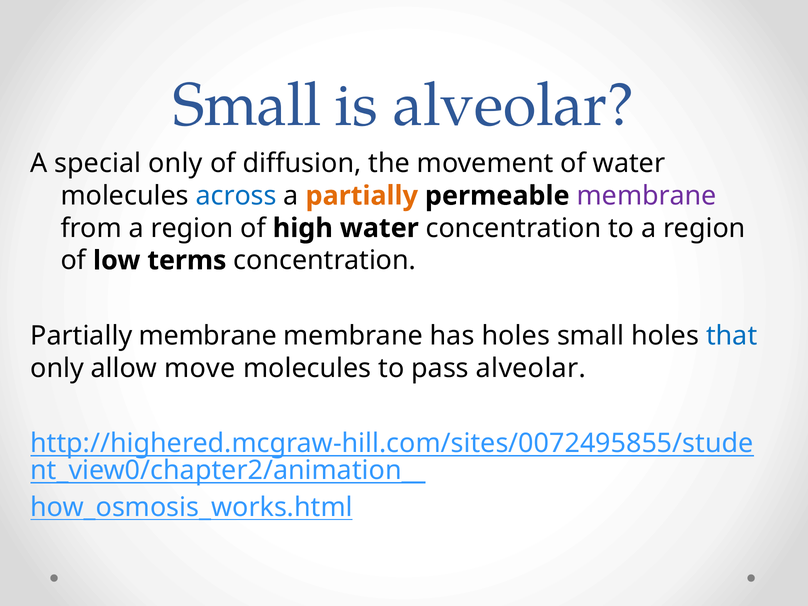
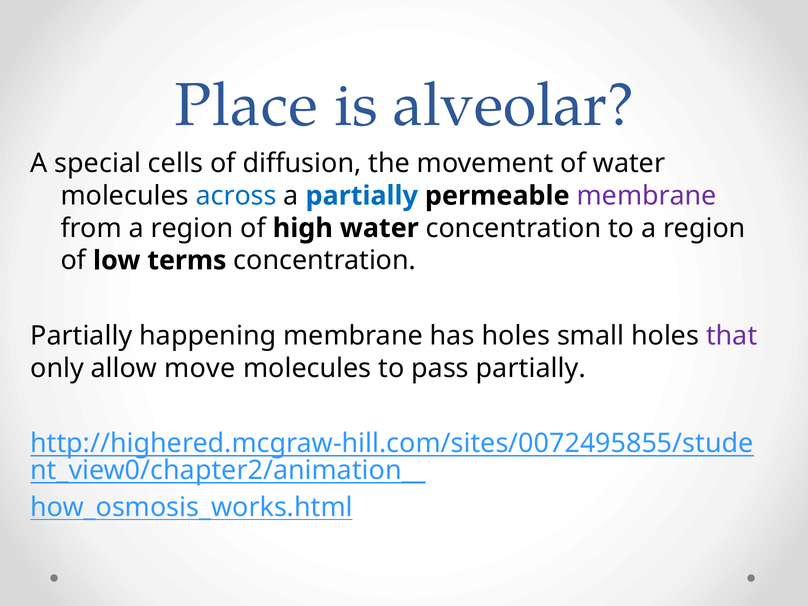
Small at (247, 105): Small -> Place
special only: only -> cells
partially at (362, 196) colour: orange -> blue
Partially membrane: membrane -> happening
that colour: blue -> purple
pass alveolar: alveolar -> partially
